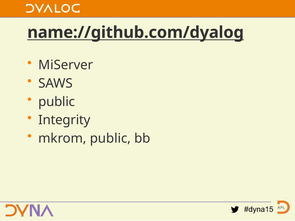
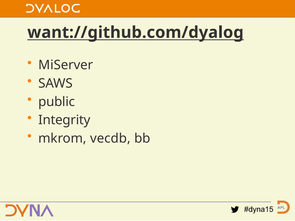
name://github.com/dyalog: name://github.com/dyalog -> want://github.com/dyalog
mkrom public: public -> vecdb
